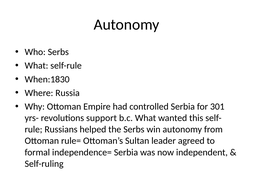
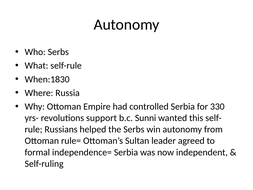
301: 301 -> 330
b.c What: What -> Sunni
